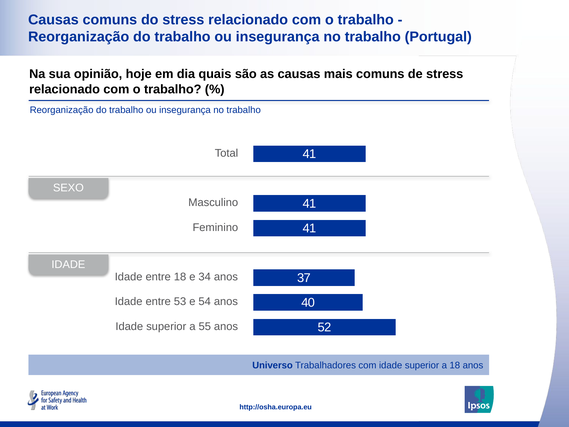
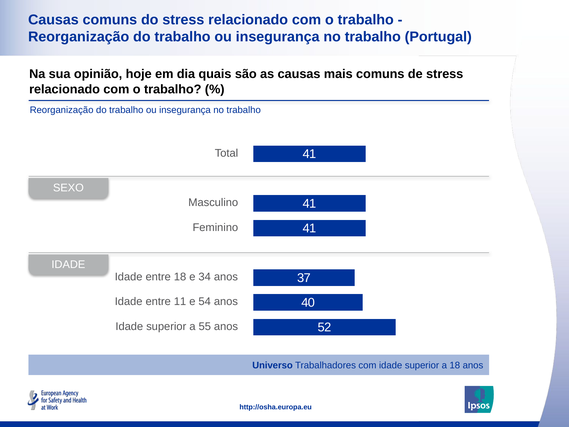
53: 53 -> 11
